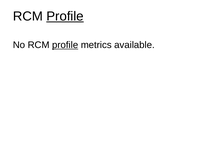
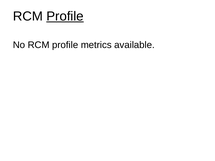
profile at (65, 45) underline: present -> none
